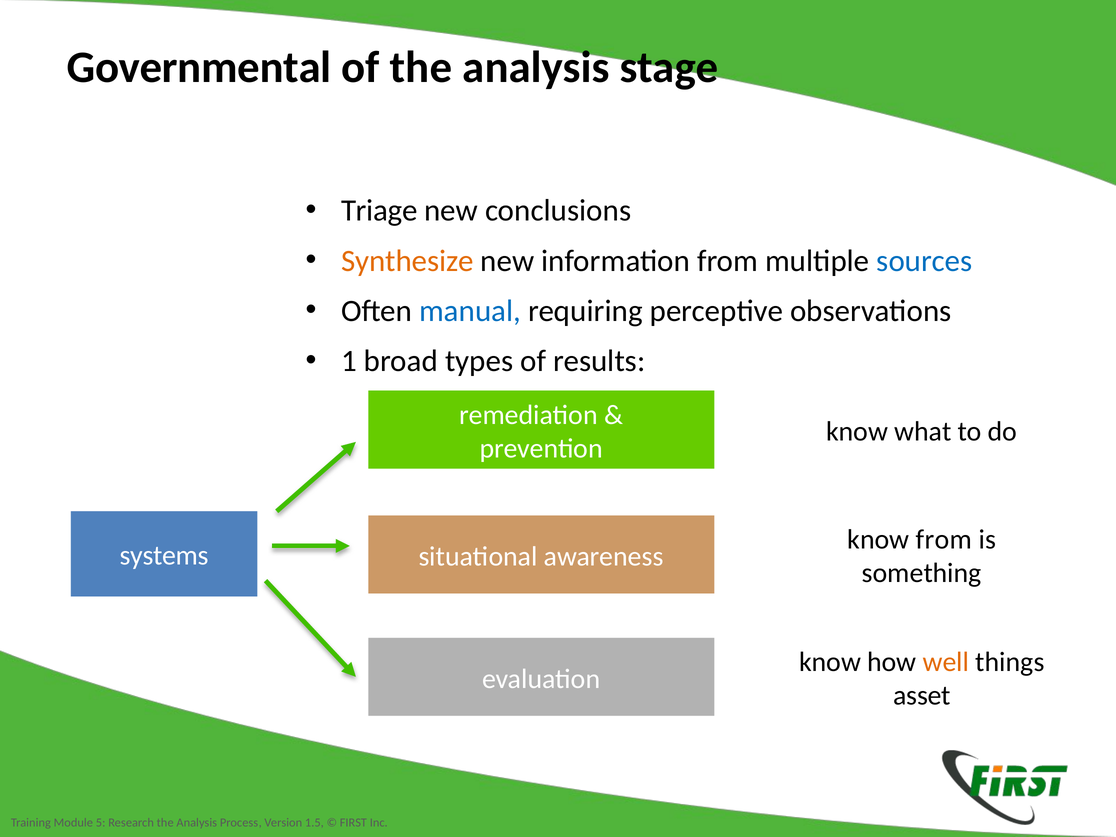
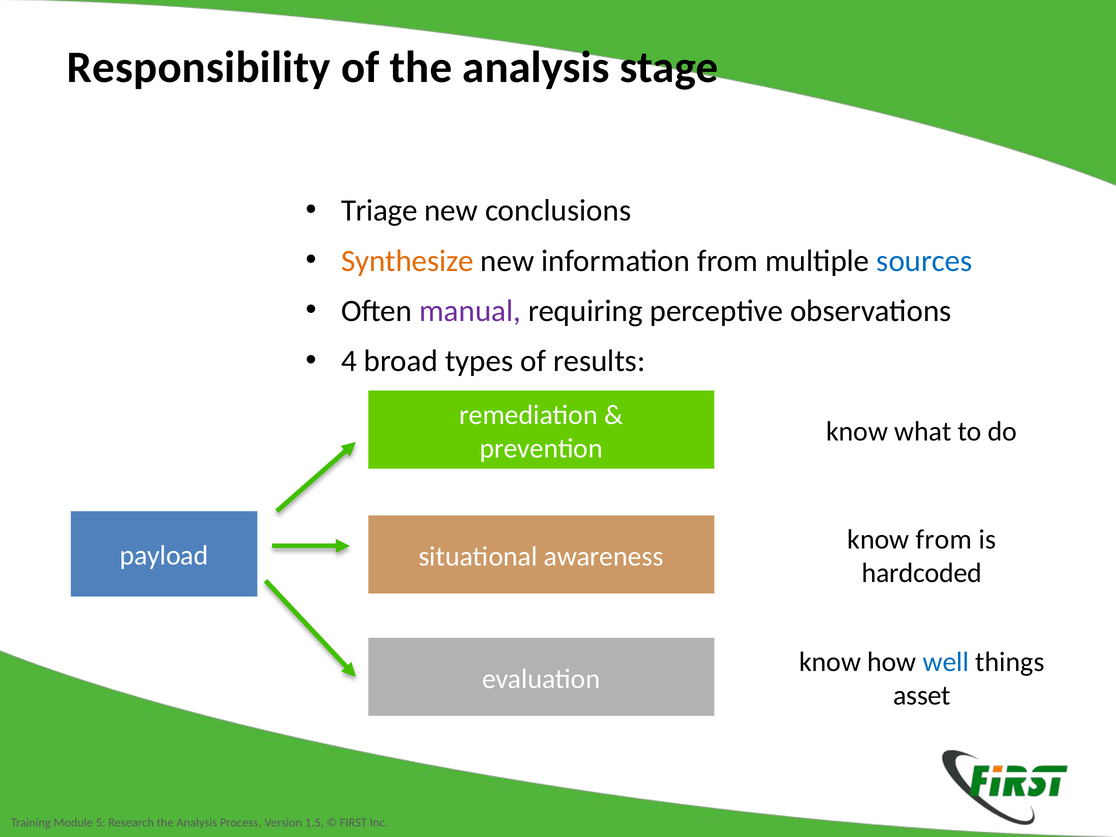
Governmental: Governmental -> Responsibility
manual colour: blue -> purple
1: 1 -> 4
systems: systems -> payload
something: something -> hardcoded
well colour: orange -> blue
